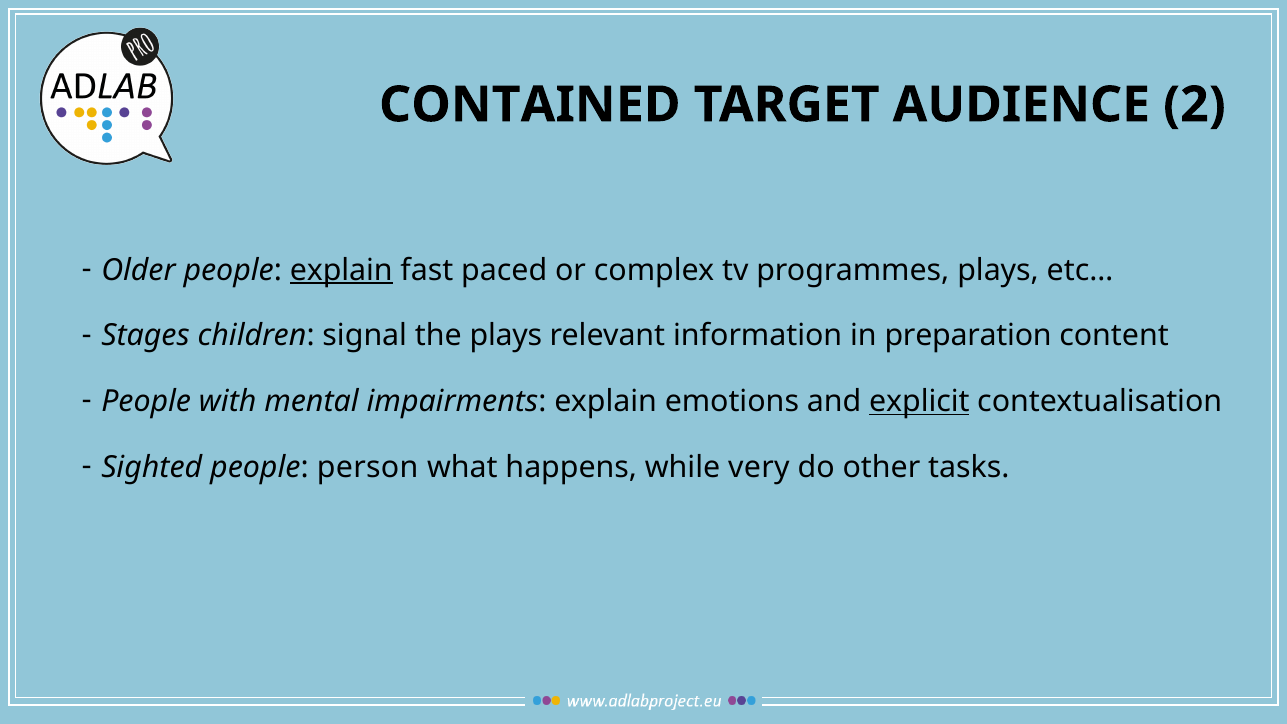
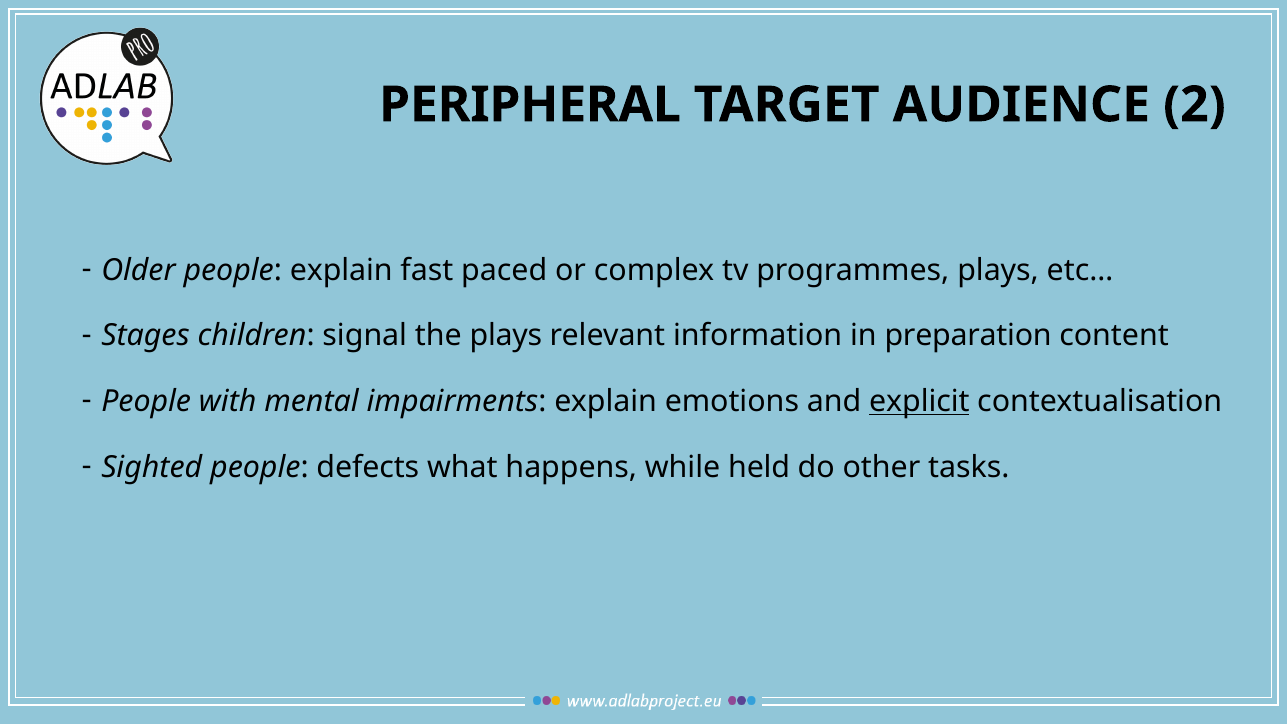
CONTAINED: CONTAINED -> PERIPHERAL
explain at (341, 270) underline: present -> none
person: person -> defects
very: very -> held
